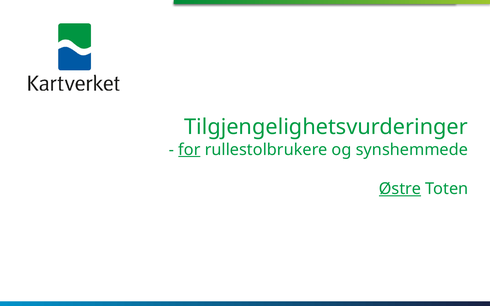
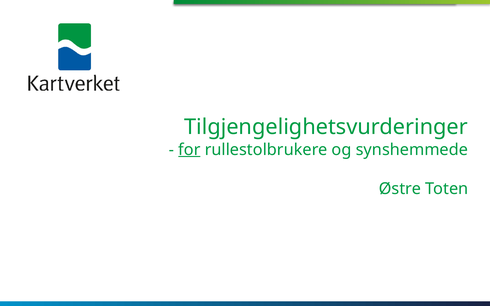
Østre underline: present -> none
